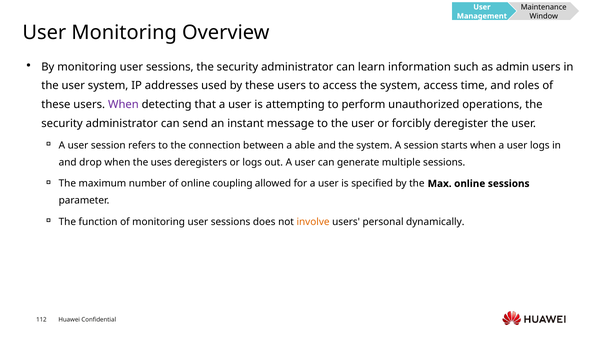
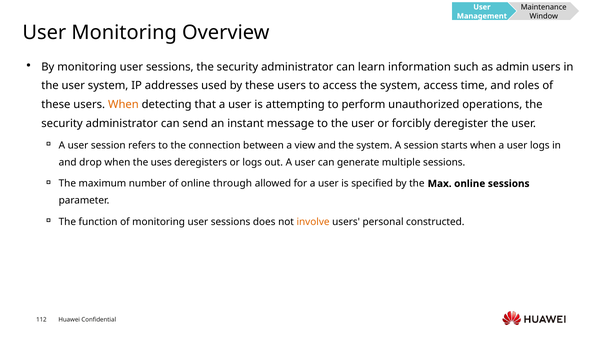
When at (123, 105) colour: purple -> orange
able: able -> view
coupling: coupling -> through
dynamically: dynamically -> constructed
